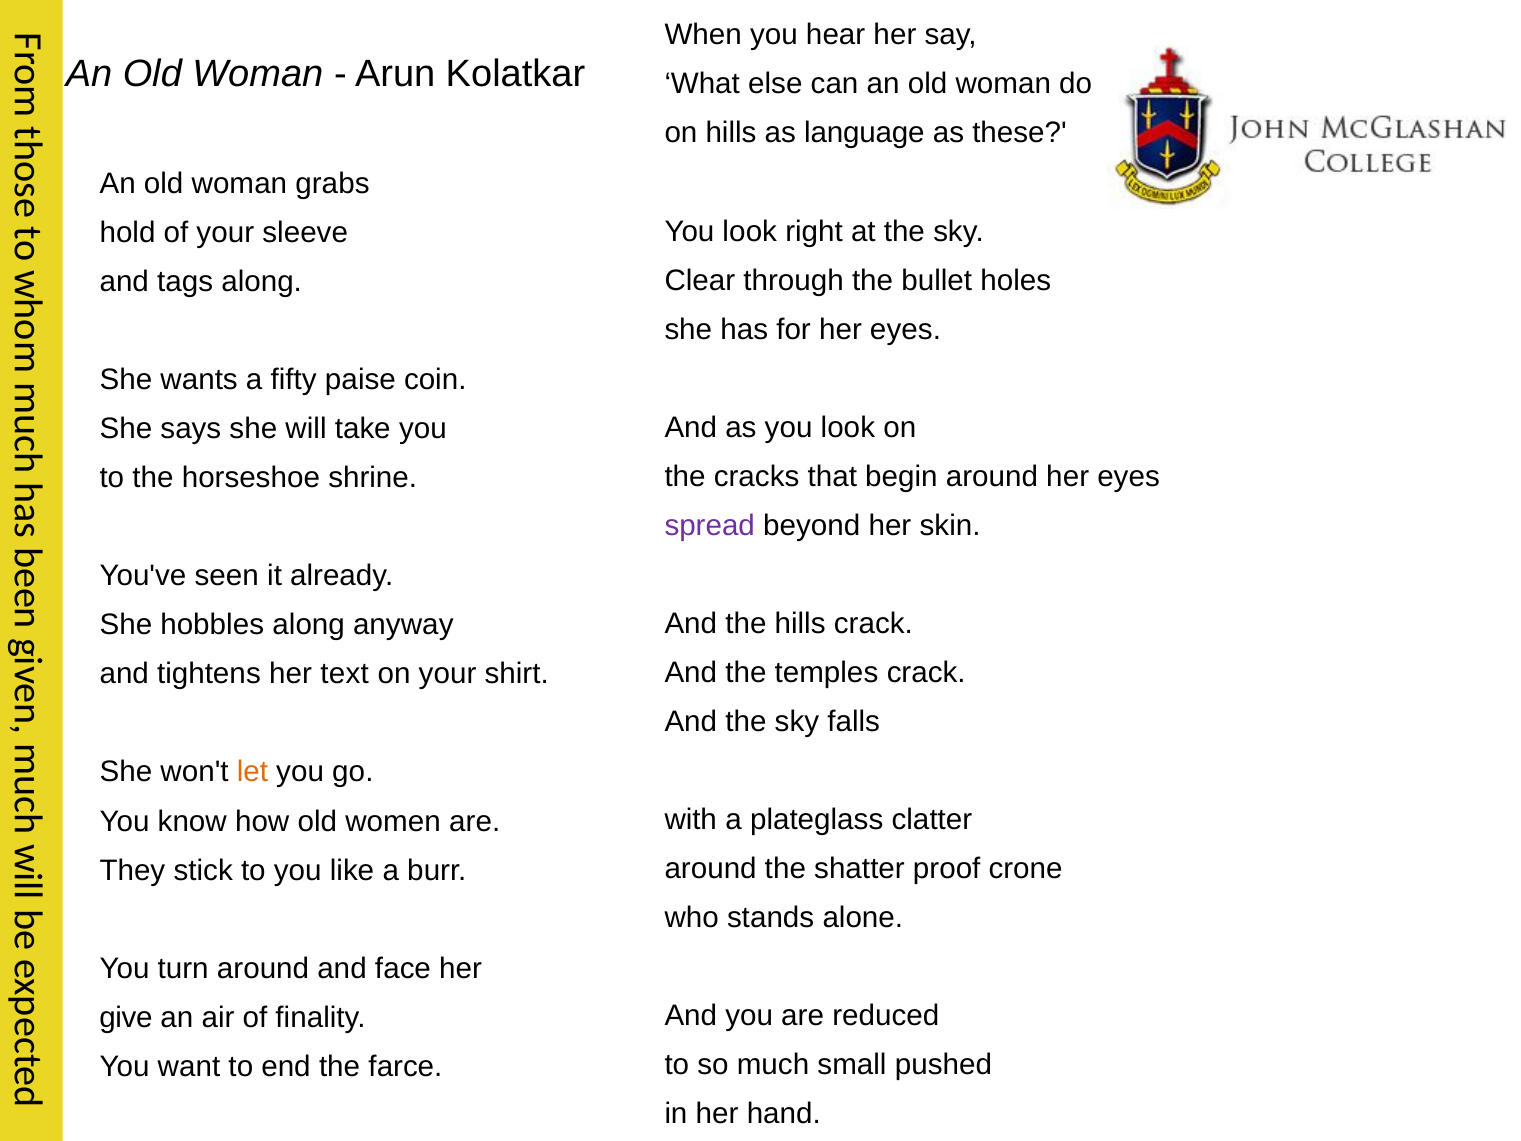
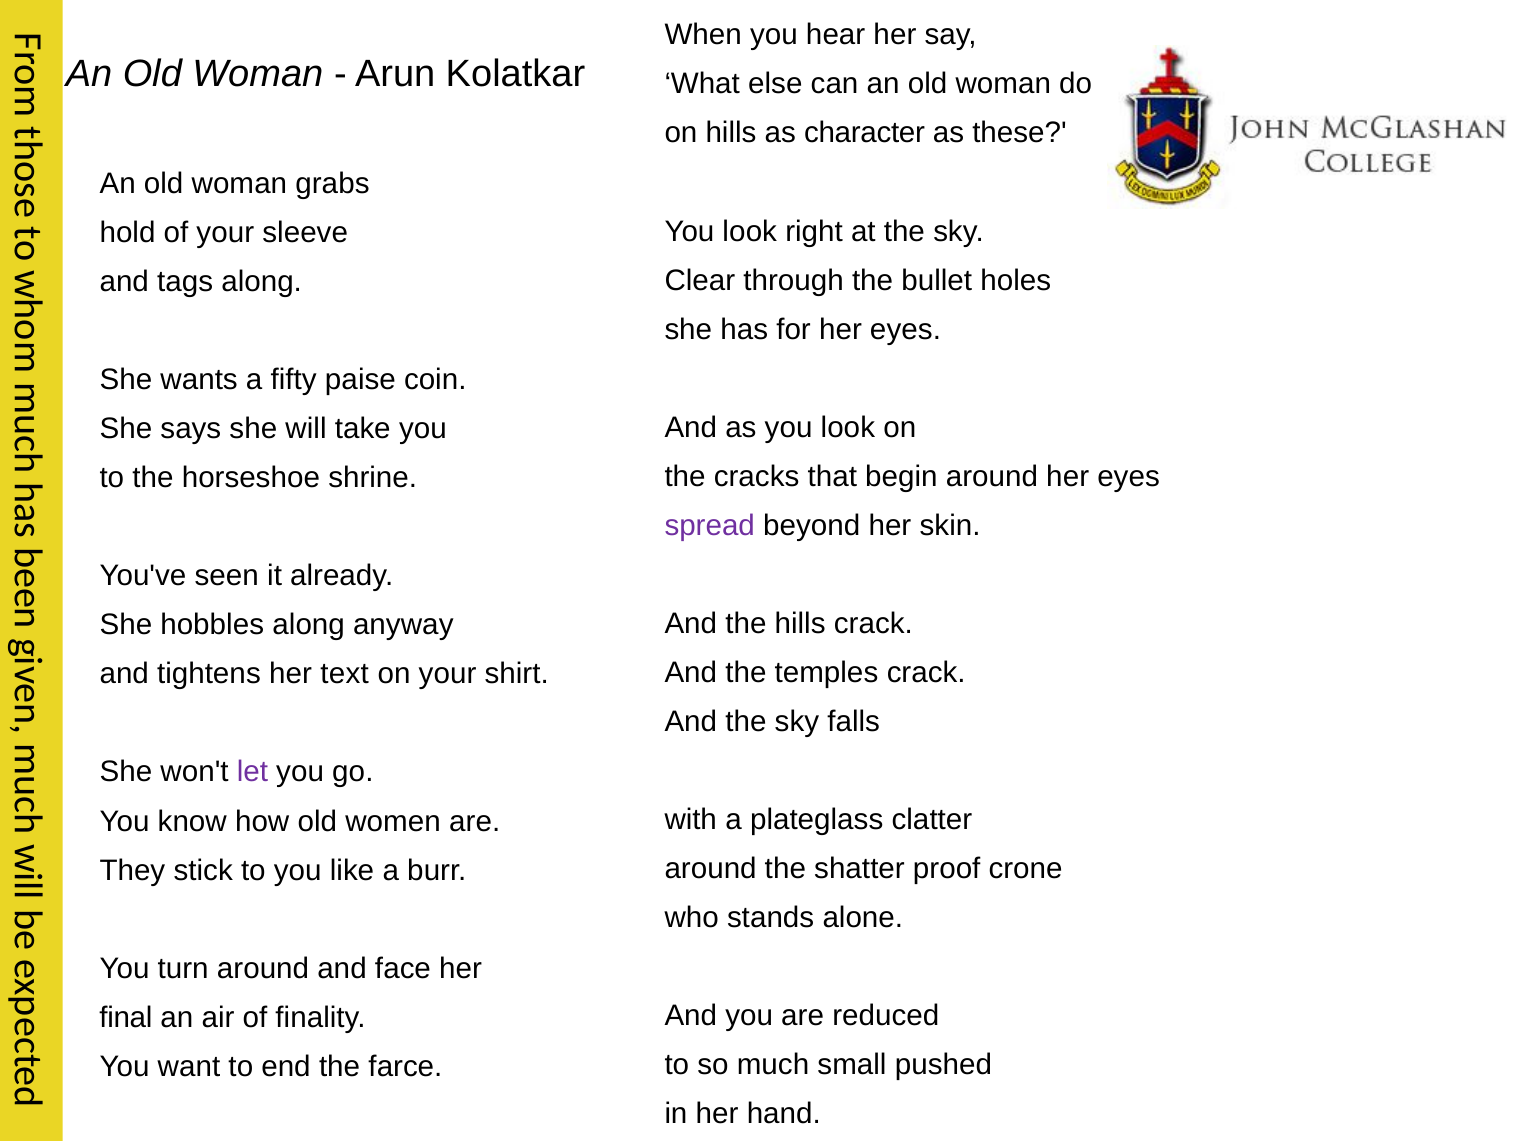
language: language -> character
let colour: orange -> purple
give: give -> final
